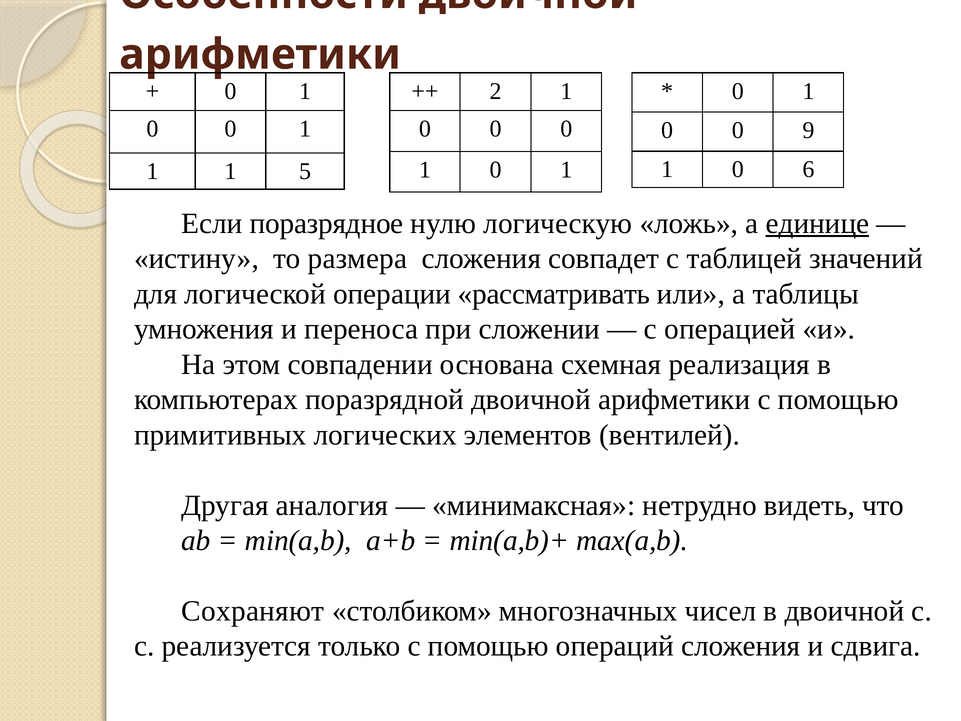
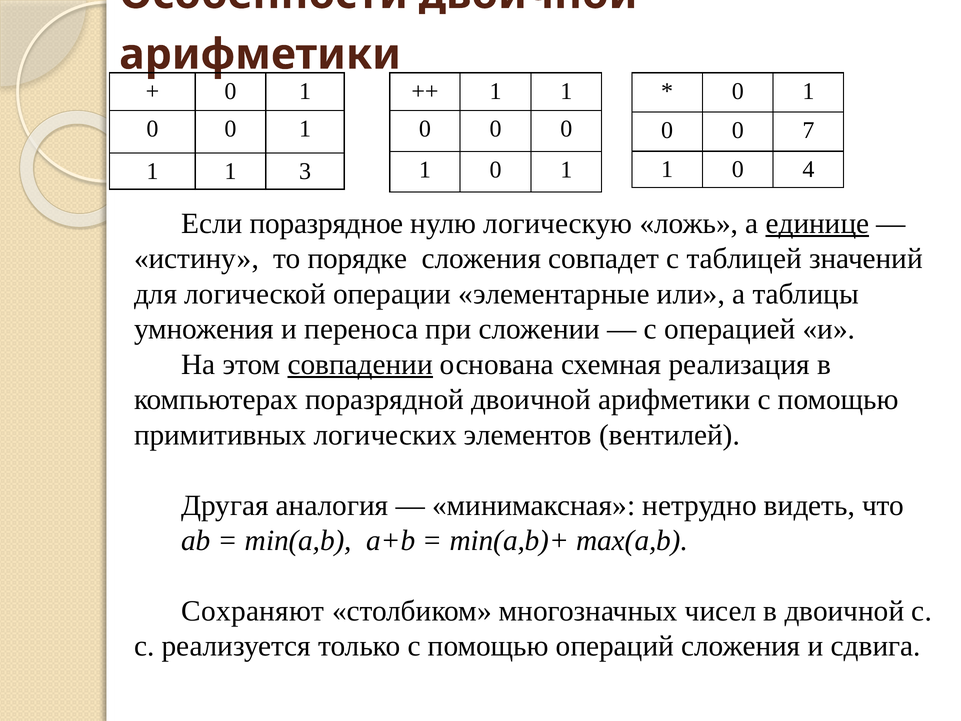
2 at (496, 91): 2 -> 1
9: 9 -> 7
6: 6 -> 4
5: 5 -> 3
размера: размера -> порядке
рассматривать: рассматривать -> элементарные
совпадении underline: none -> present
